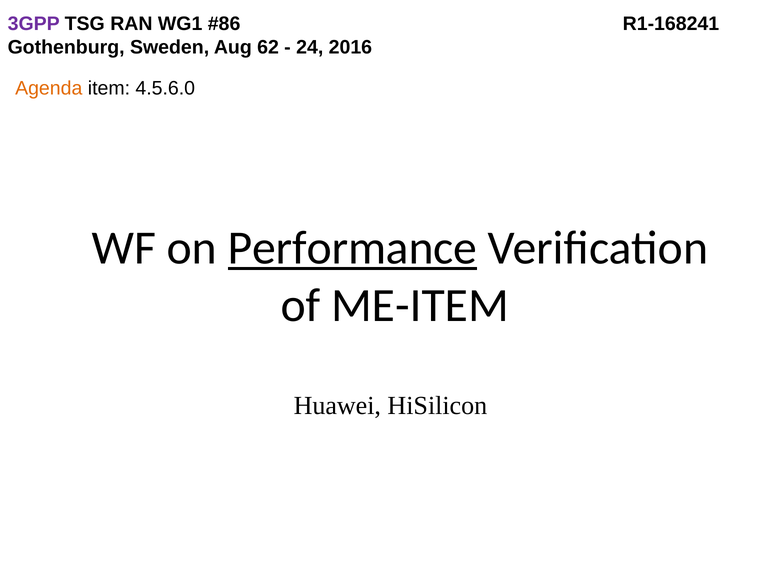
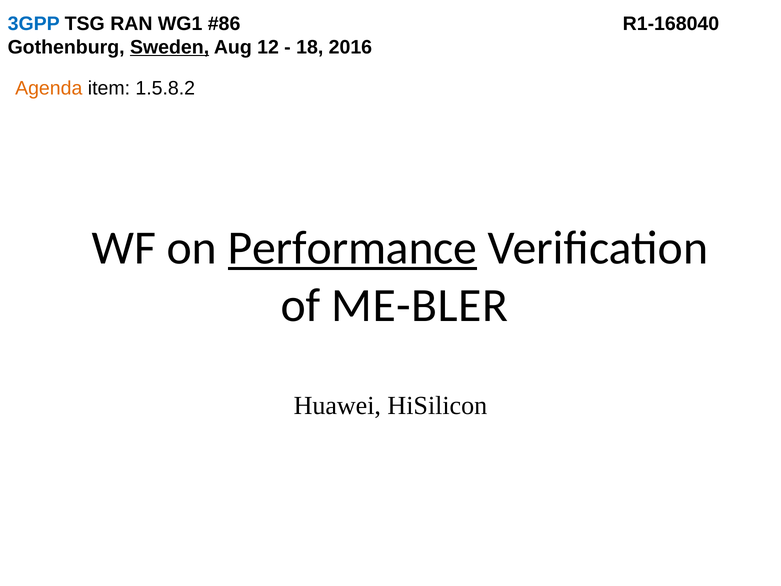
3GPP colour: purple -> blue
R1-168241: R1-168241 -> R1-168040
Sweden underline: none -> present
62: 62 -> 12
24: 24 -> 18
4.5.6.0: 4.5.6.0 -> 1.5.8.2
ME-ITEM: ME-ITEM -> ME-BLER
